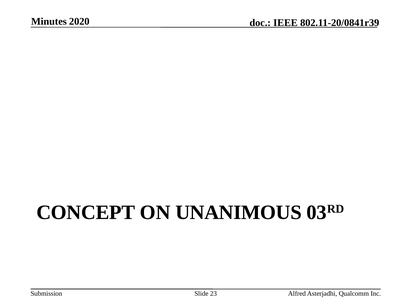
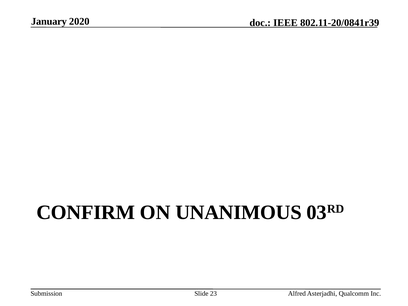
Minutes: Minutes -> January
CONCEPT: CONCEPT -> CONFIRM
